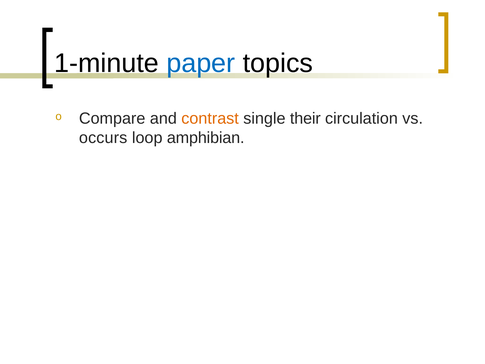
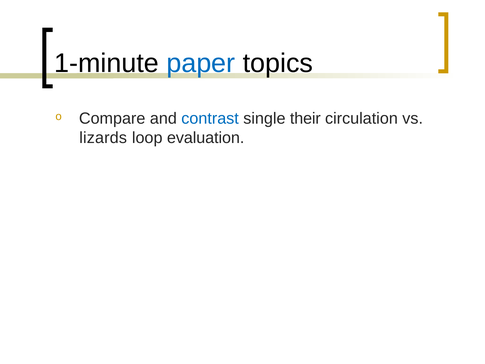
contrast colour: orange -> blue
occurs: occurs -> lizards
amphibian: amphibian -> evaluation
